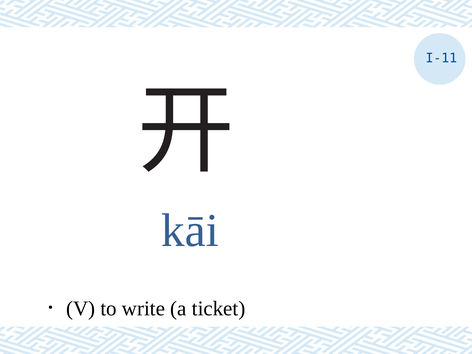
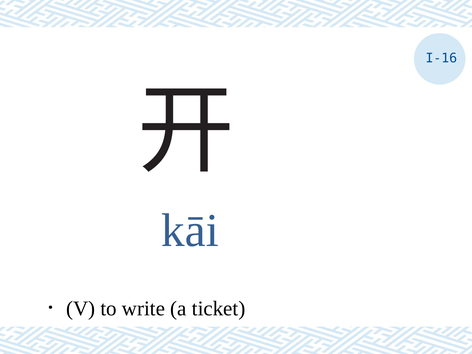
I-11: I-11 -> I-16
